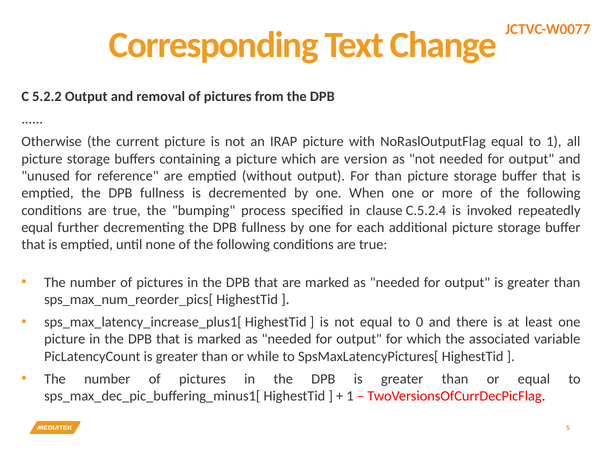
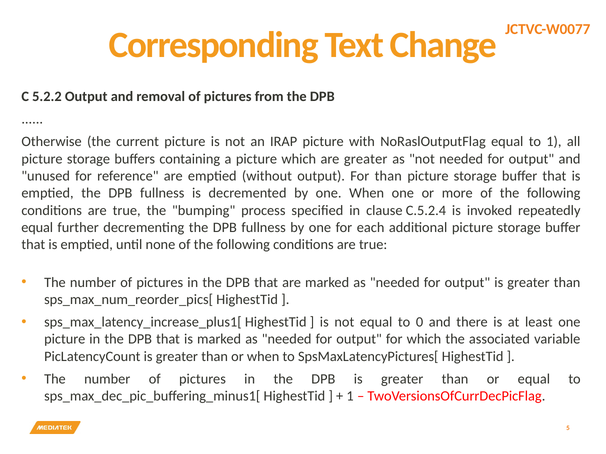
are version: version -> greater
or while: while -> when
